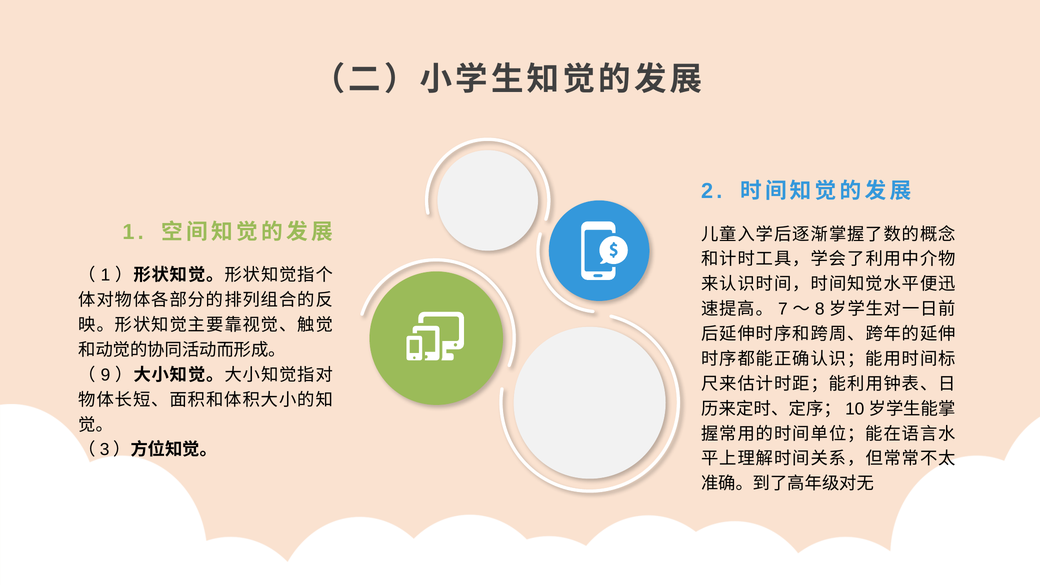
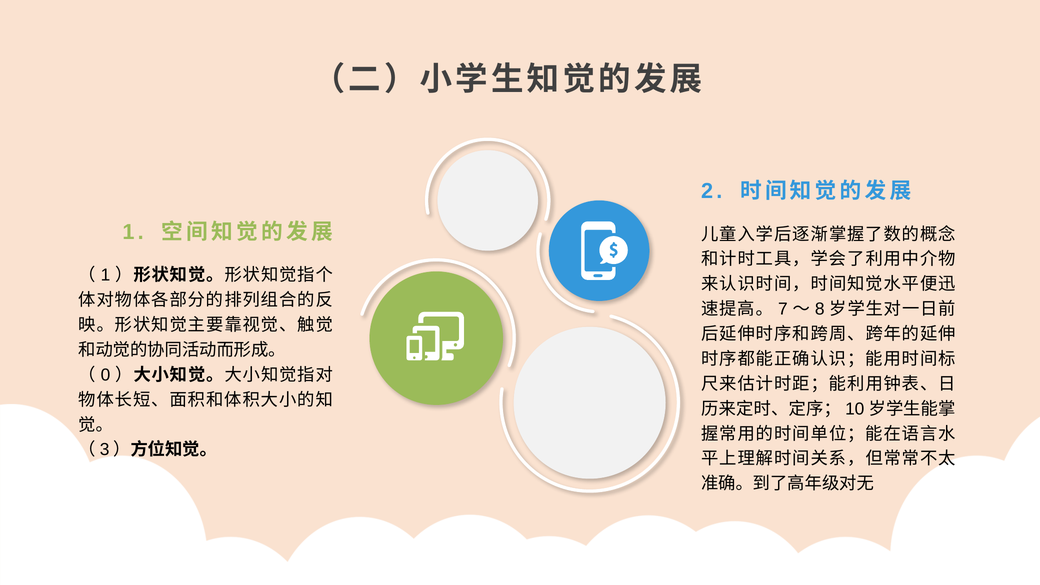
9: 9 -> 0
